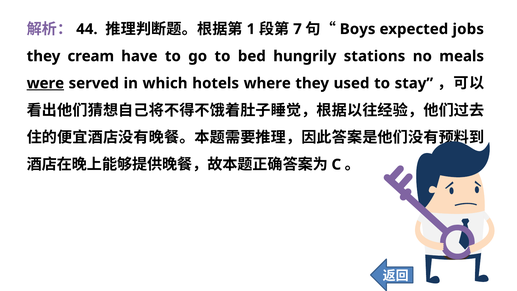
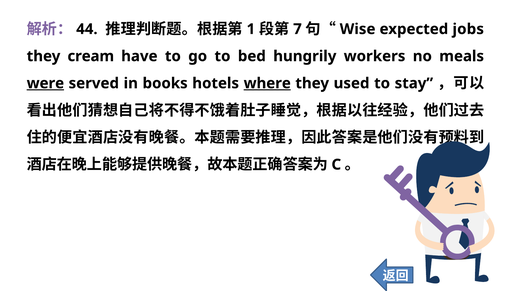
Boys: Boys -> Wise
stations: stations -> workers
which: which -> books
where underline: none -> present
